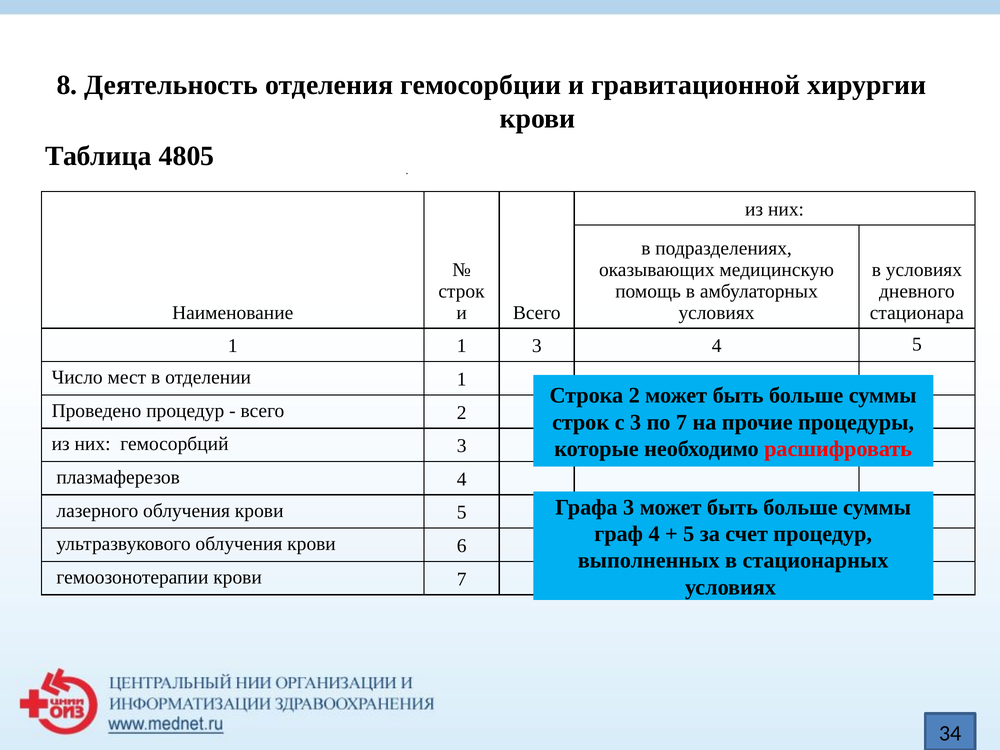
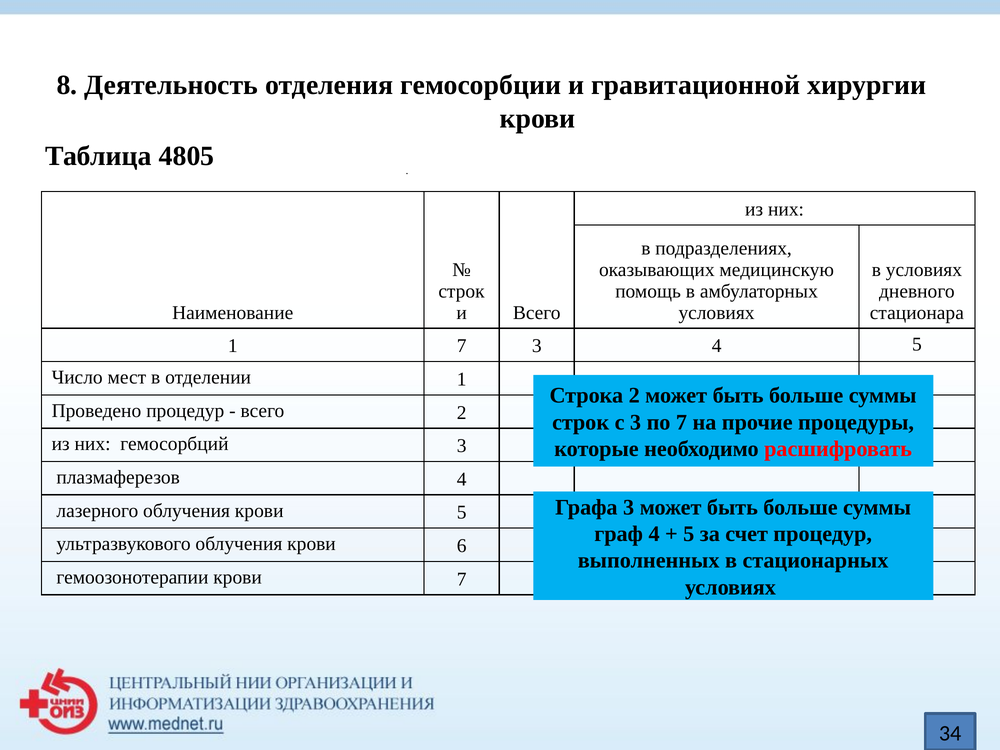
1 1: 1 -> 7
